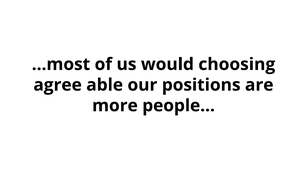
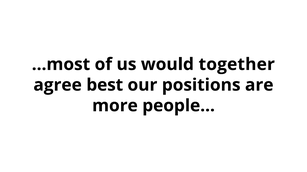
choosing: choosing -> together
able: able -> best
